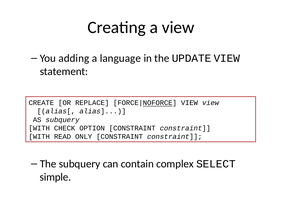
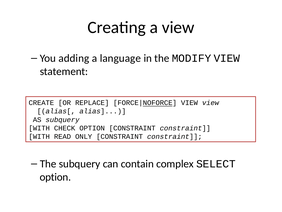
UPDATE: UPDATE -> MODIFY
simple at (55, 177): simple -> option
